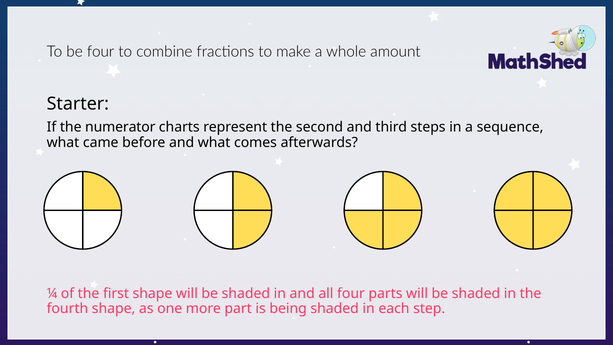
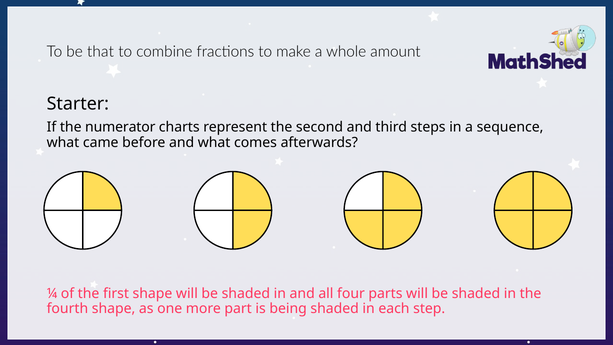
be four: four -> that
